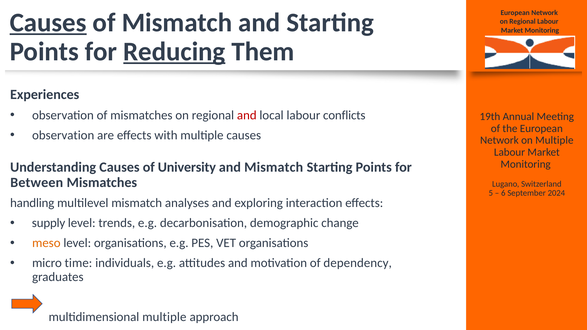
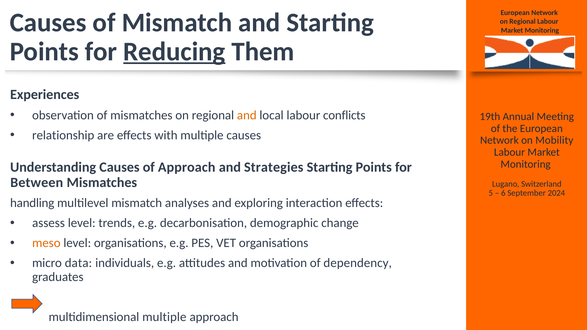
Causes at (48, 23) underline: present -> none
and at (247, 115) colour: red -> orange
observation at (63, 135): observation -> relationship
on Multiple: Multiple -> Mobility
of University: University -> Approach
and Mismatch: Mismatch -> Strategies
supply: supply -> assess
time: time -> data
